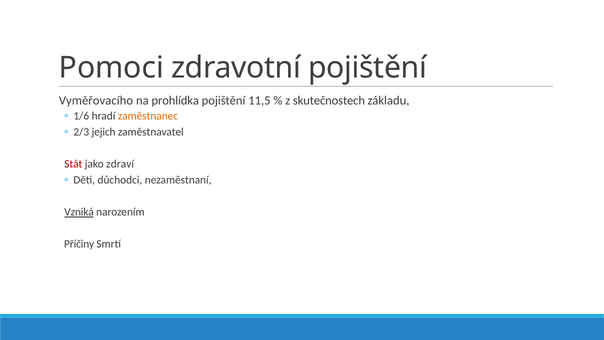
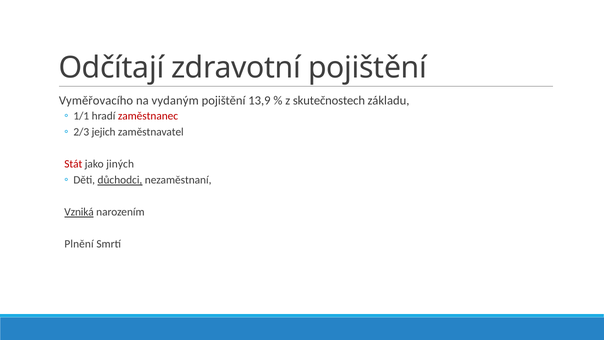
Pomoci: Pomoci -> Odčítají
prohlídka: prohlídka -> vydaným
11,5: 11,5 -> 13,9
1/6: 1/6 -> 1/1
zaměstnanec colour: orange -> red
zdraví: zdraví -> jiných
důchodci underline: none -> present
Příčiny: Příčiny -> Plnění
